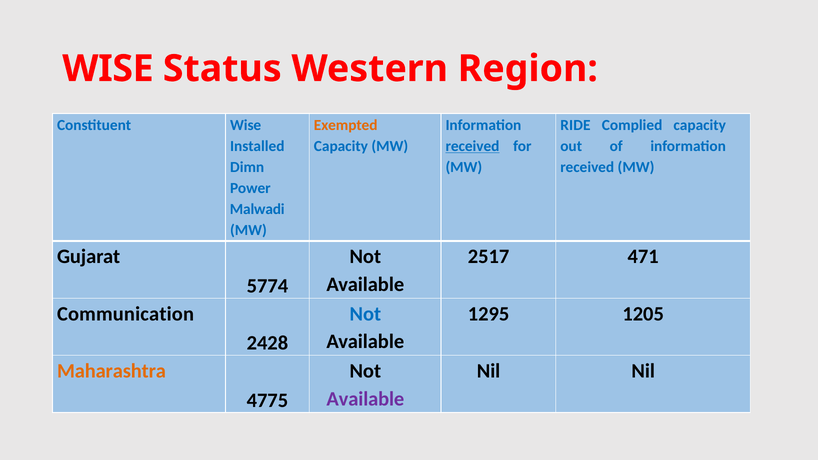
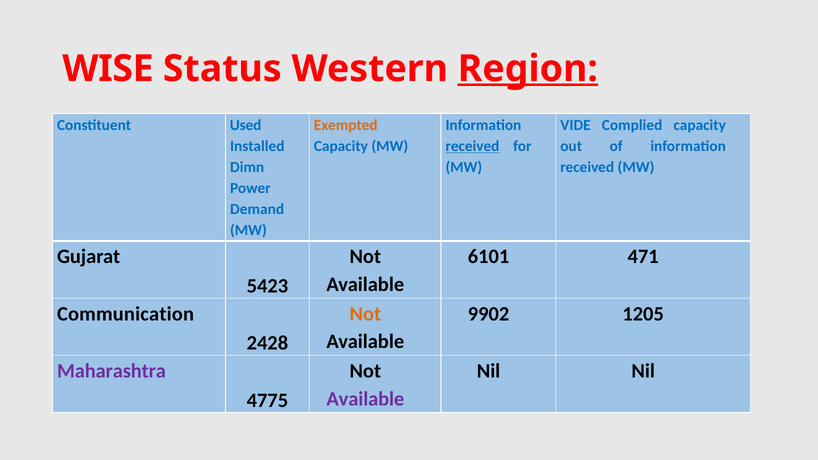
Region underline: none -> present
Constituent Wise: Wise -> Used
RIDE: RIDE -> VIDE
Malwadi: Malwadi -> Demand
2517: 2517 -> 6101
5774: 5774 -> 5423
Not at (365, 314) colour: blue -> orange
1295: 1295 -> 9902
Maharashtra colour: orange -> purple
